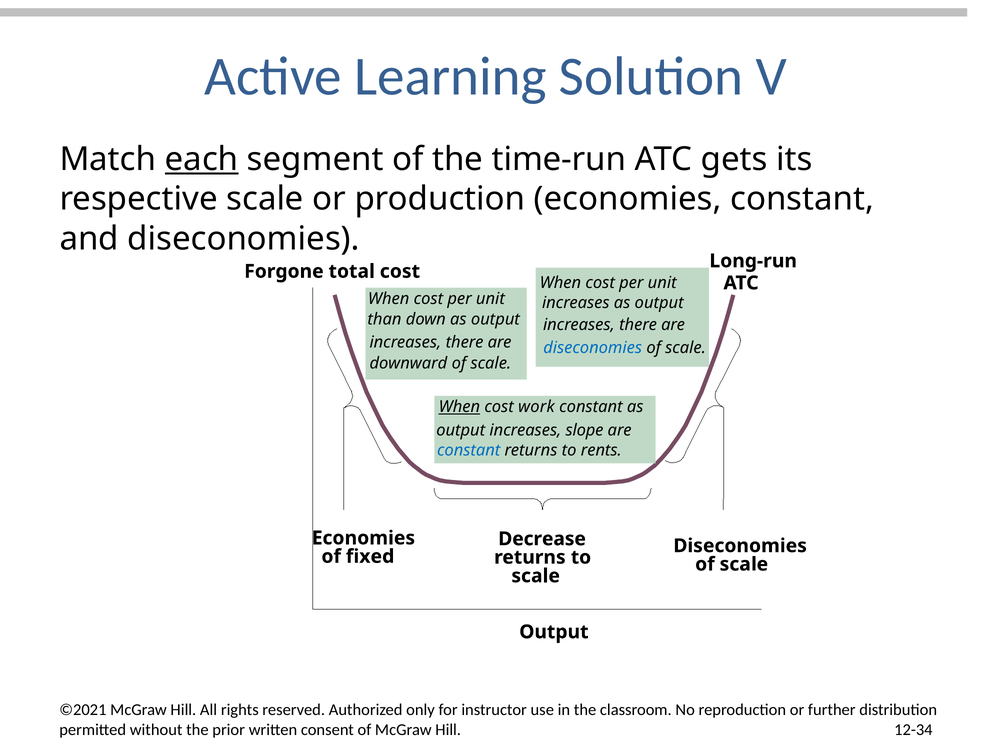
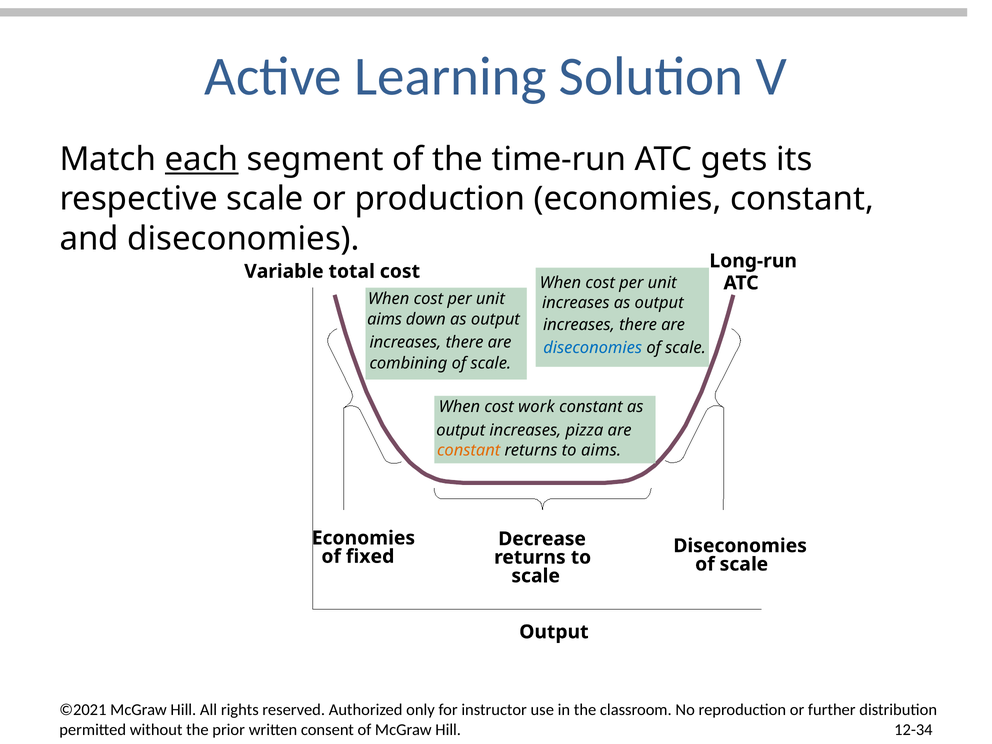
Forgone: Forgone -> Variable
than at (384, 319): than -> aims
downward: downward -> combining
When at (459, 407) underline: present -> none
slope: slope -> pizza
constant at (469, 450) colour: blue -> orange
to rents: rents -> aims
